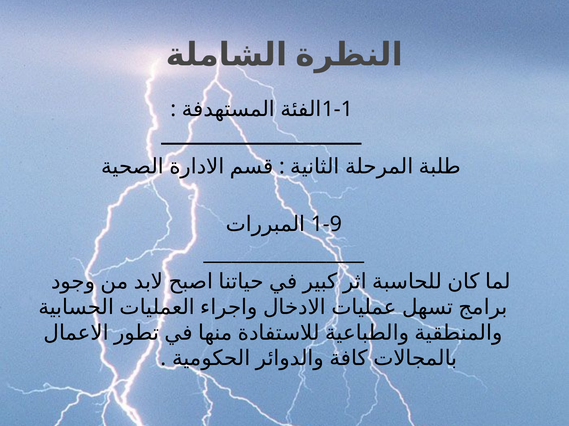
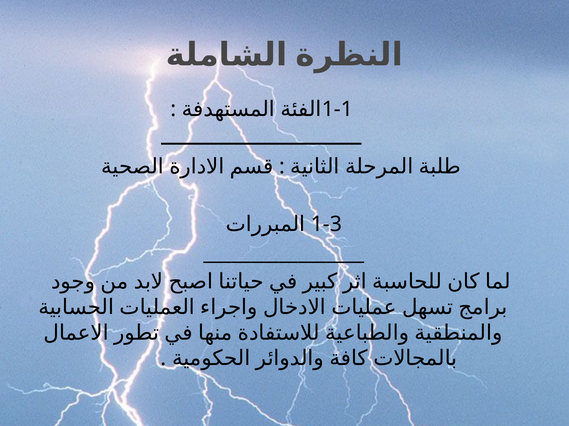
1-9: 1-9 -> 1-3
